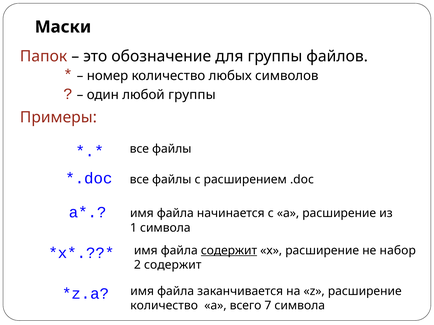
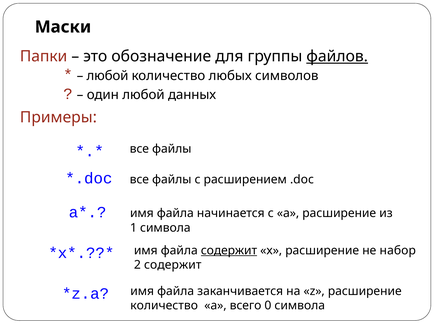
Папок: Папок -> Папки
файлов underline: none -> present
номер at (107, 76): номер -> любой
любой группы: группы -> данных
7: 7 -> 0
